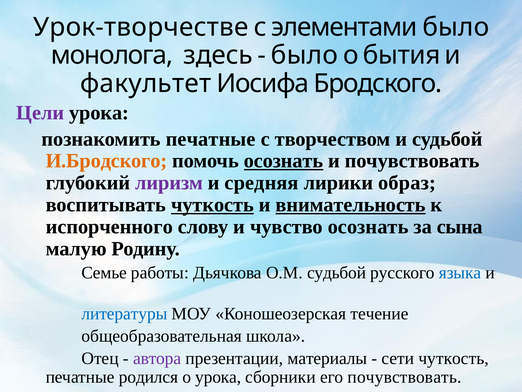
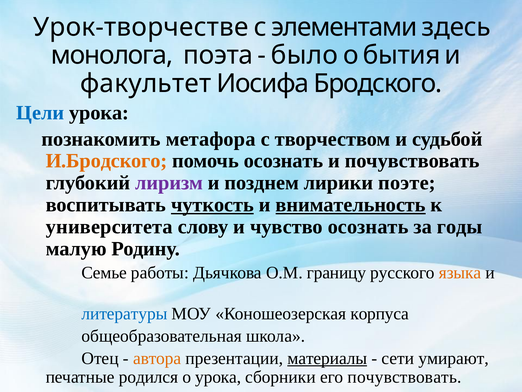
элементами было: было -> здесь
здесь: здесь -> поэта
Цели colour: purple -> blue
познакомить печатные: печатные -> метафора
осознать at (284, 161) underline: present -> none
средняя: средняя -> позднем
образ: образ -> поэте
испорченного: испорченного -> университета
сына: сына -> годы
О.М судьбой: судьбой -> границу
языка colour: blue -> orange
течение: течение -> корпуса
автора colour: purple -> orange
материалы underline: none -> present
сети чуткость: чуткость -> умирают
